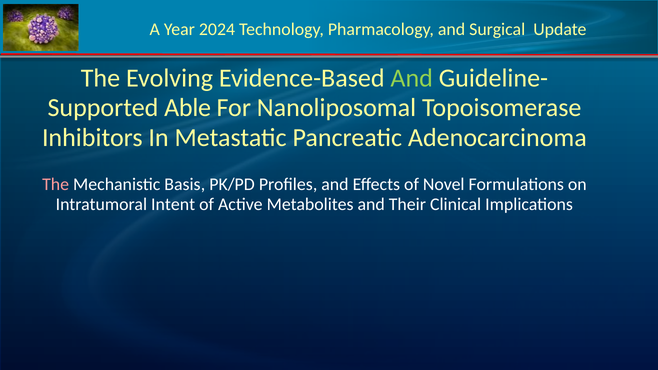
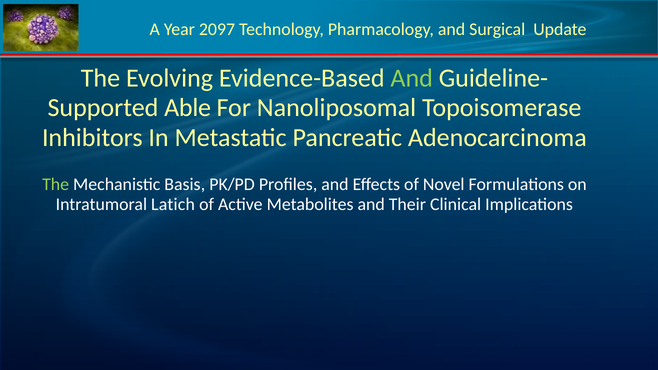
2024: 2024 -> 2097
The at (56, 184) colour: pink -> light green
Intent: Intent -> Latich
